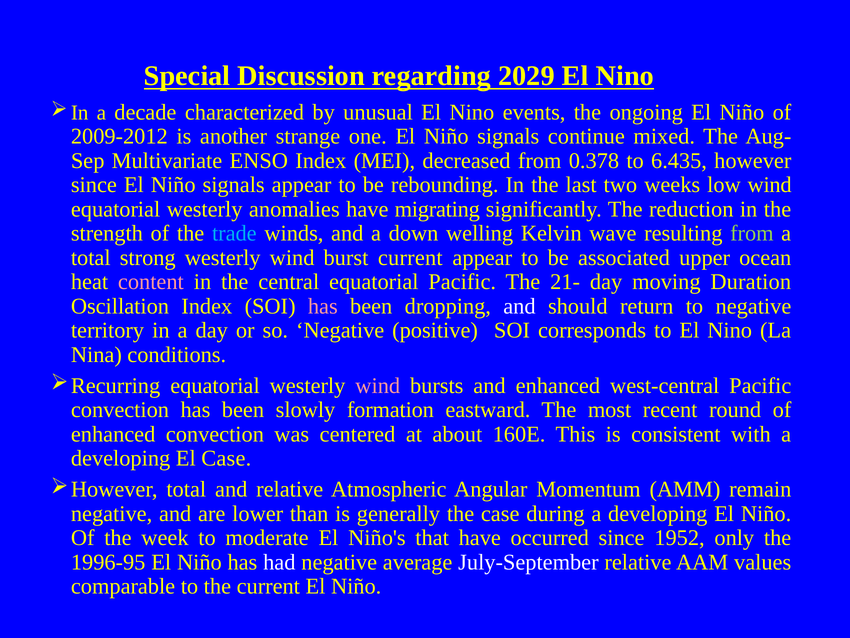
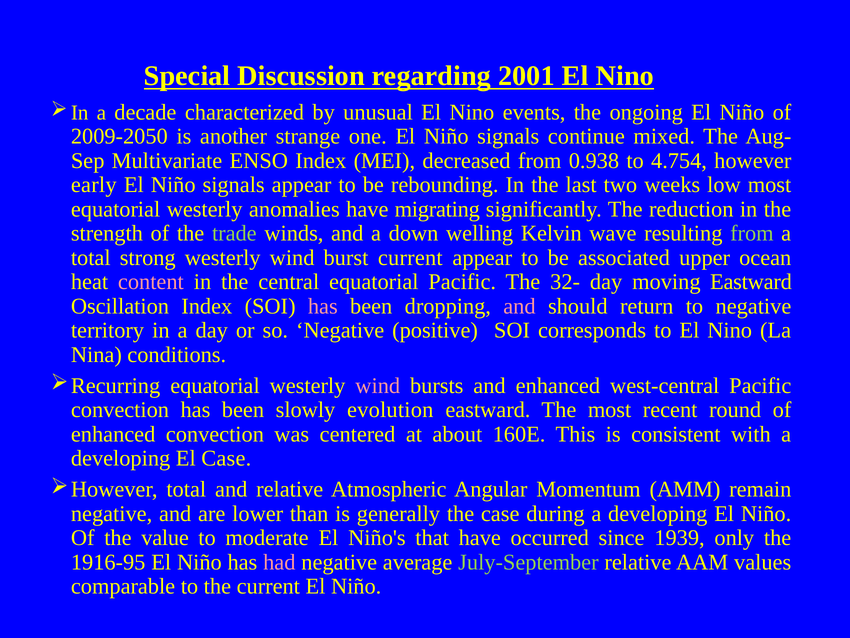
2029: 2029 -> 2001
2009-2012: 2009-2012 -> 2009-2050
0.378: 0.378 -> 0.938
6.435: 6.435 -> 4.754
since at (94, 185): since -> early
low wind: wind -> most
trade colour: light blue -> light green
21-: 21- -> 32-
moving Duration: Duration -> Eastward
and at (519, 306) colour: white -> pink
formation: formation -> evolution
week: week -> value
1952: 1952 -> 1939
1996-95: 1996-95 -> 1916-95
had colour: white -> pink
July-September colour: white -> light green
